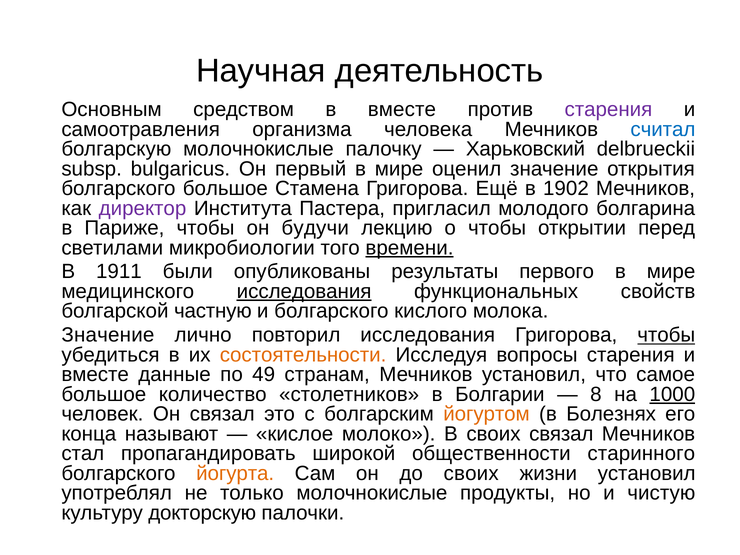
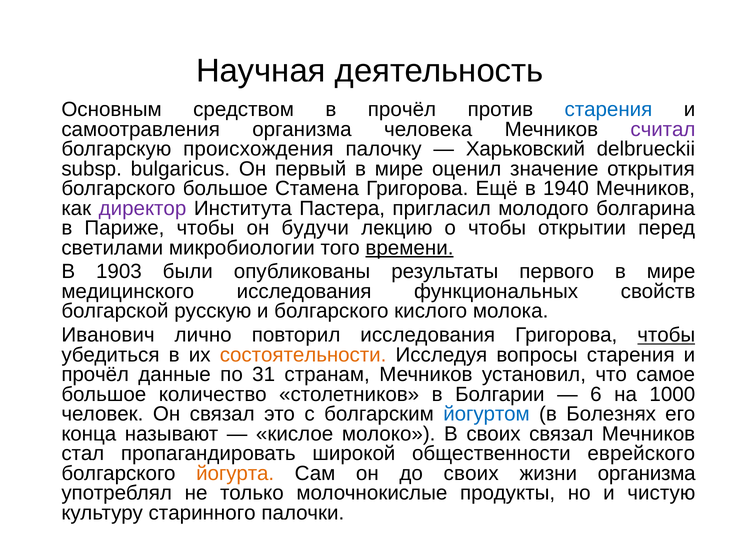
в вместе: вместе -> прочёл
старения at (608, 110) colour: purple -> blue
считал colour: blue -> purple
болгарскую молочнокислые: молочнокислые -> происхождения
1902: 1902 -> 1940
1911: 1911 -> 1903
исследования at (304, 291) underline: present -> none
частную: частную -> русскую
Значение at (108, 335): Значение -> Иванович
вместе at (95, 375): вместе -> прочёл
49: 49 -> 31
8: 8 -> 6
1000 underline: present -> none
йогуртом colour: orange -> blue
старинного: старинного -> еврейского
жизни установил: установил -> организма
докторскую: докторскую -> старинного
